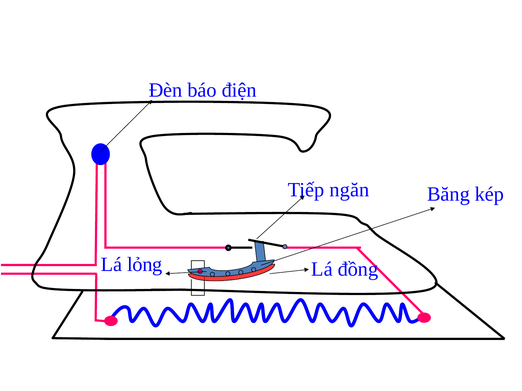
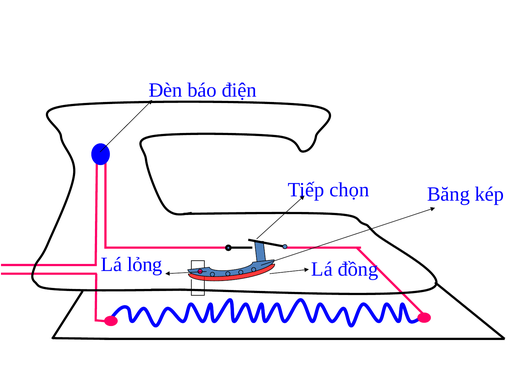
ngăn: ngăn -> chọn
